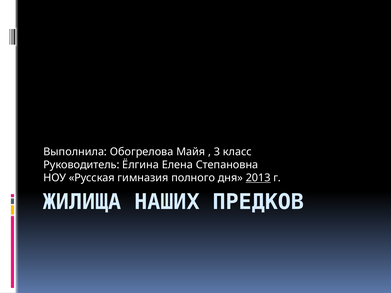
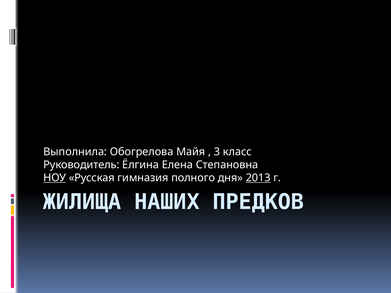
НОУ underline: none -> present
